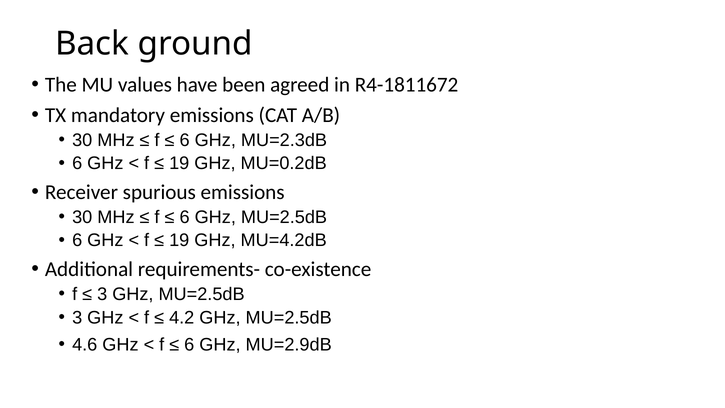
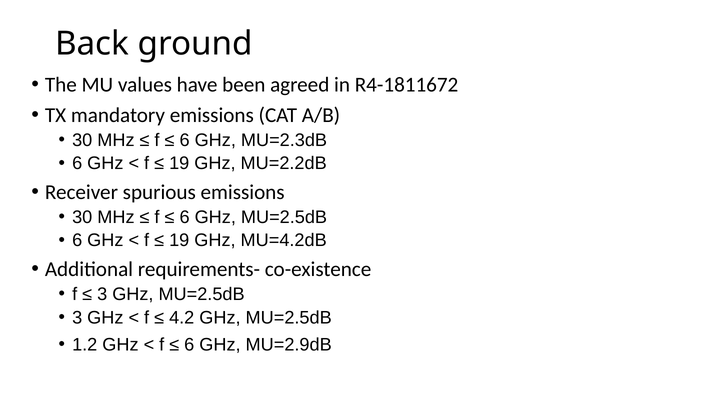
MU=0.2dB: MU=0.2dB -> MU=2.2dB
4.6: 4.6 -> 1.2
